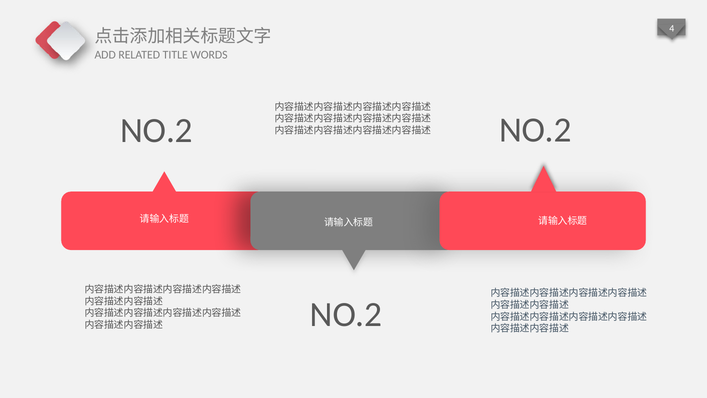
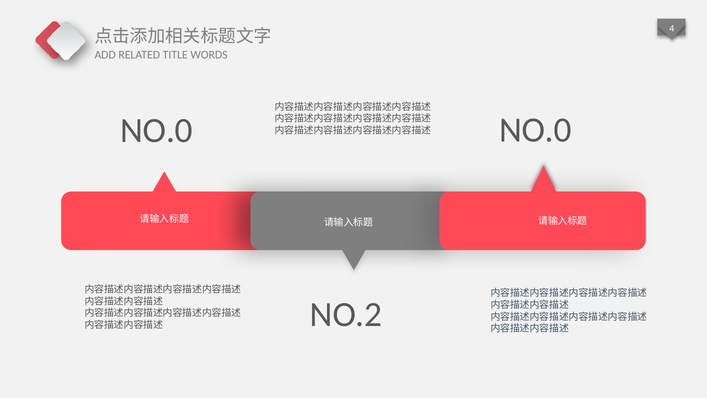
NO.2 at (535, 130): NO.2 -> NO.0
NO.2 at (157, 130): NO.2 -> NO.0
